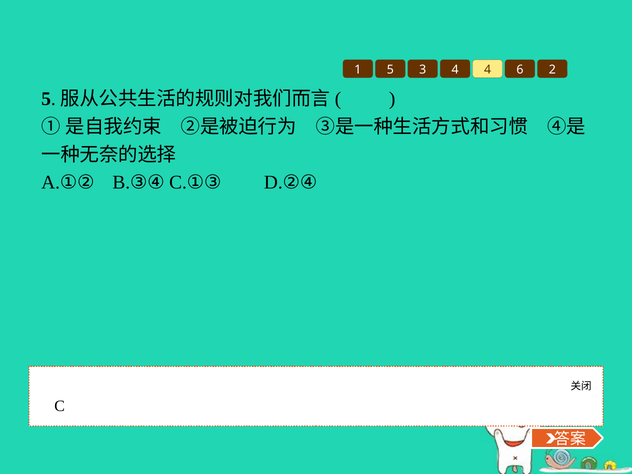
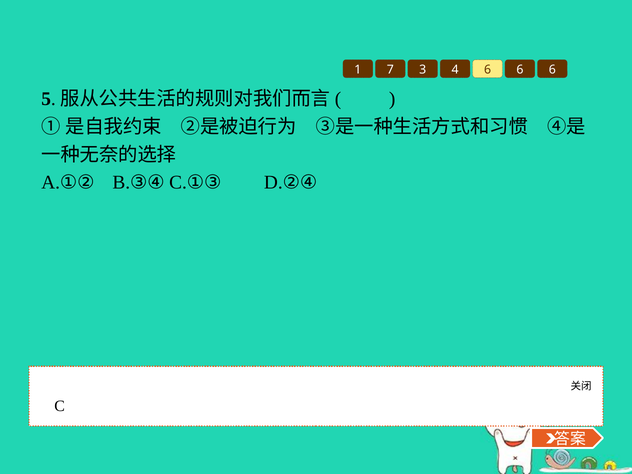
5: 5 -> 7
4 4: 4 -> 6
2 at (552, 70): 2 -> 6
